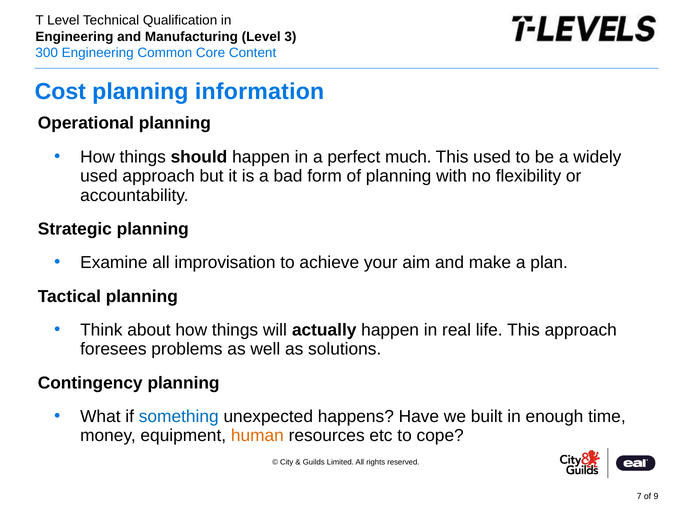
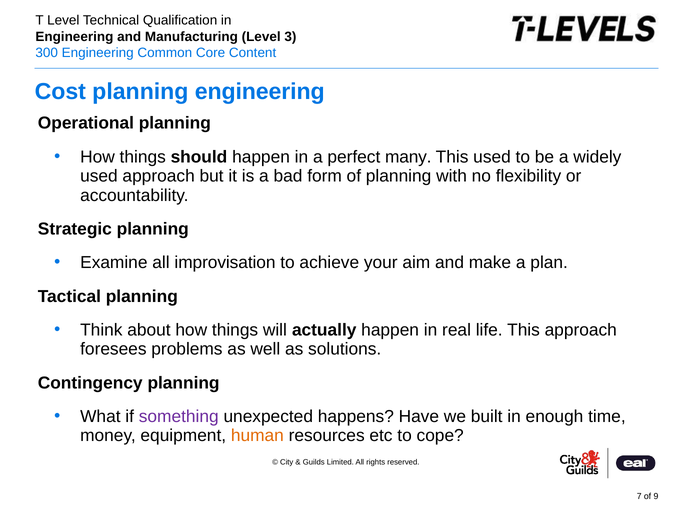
planning information: information -> engineering
much: much -> many
something colour: blue -> purple
